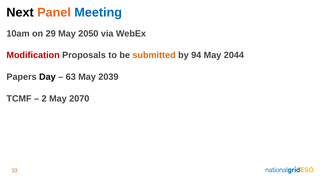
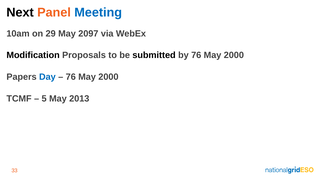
2050: 2050 -> 2097
Modification colour: red -> black
submitted colour: orange -> black
by 94: 94 -> 76
2044 at (234, 55): 2044 -> 2000
Day colour: black -> blue
63 at (71, 77): 63 -> 76
2039 at (108, 77): 2039 -> 2000
2: 2 -> 5
2070: 2070 -> 2013
